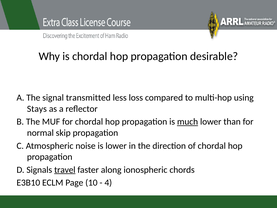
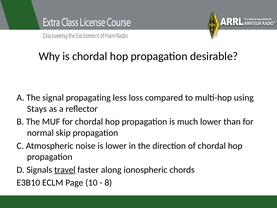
transmitted: transmitted -> propagating
much underline: present -> none
4: 4 -> 8
